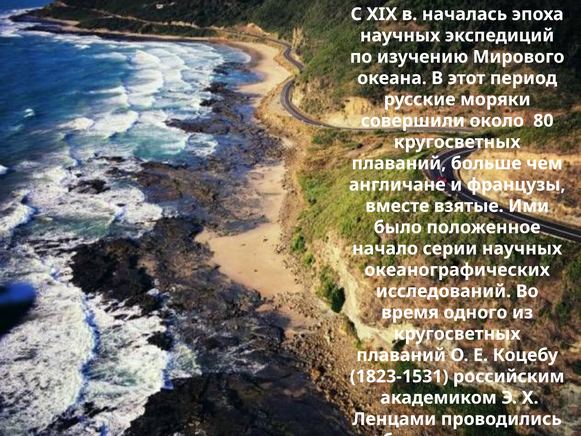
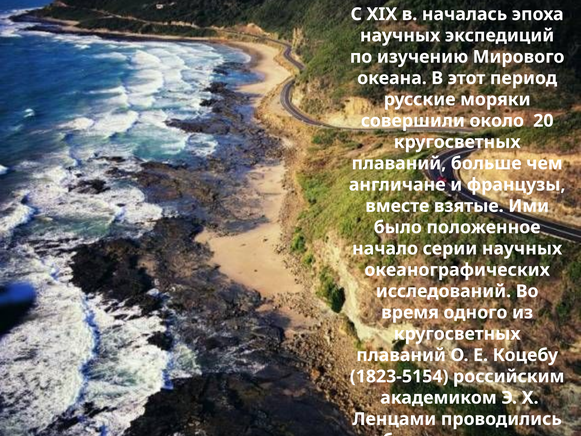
80: 80 -> 20
1823-1531: 1823-1531 -> 1823-5154
